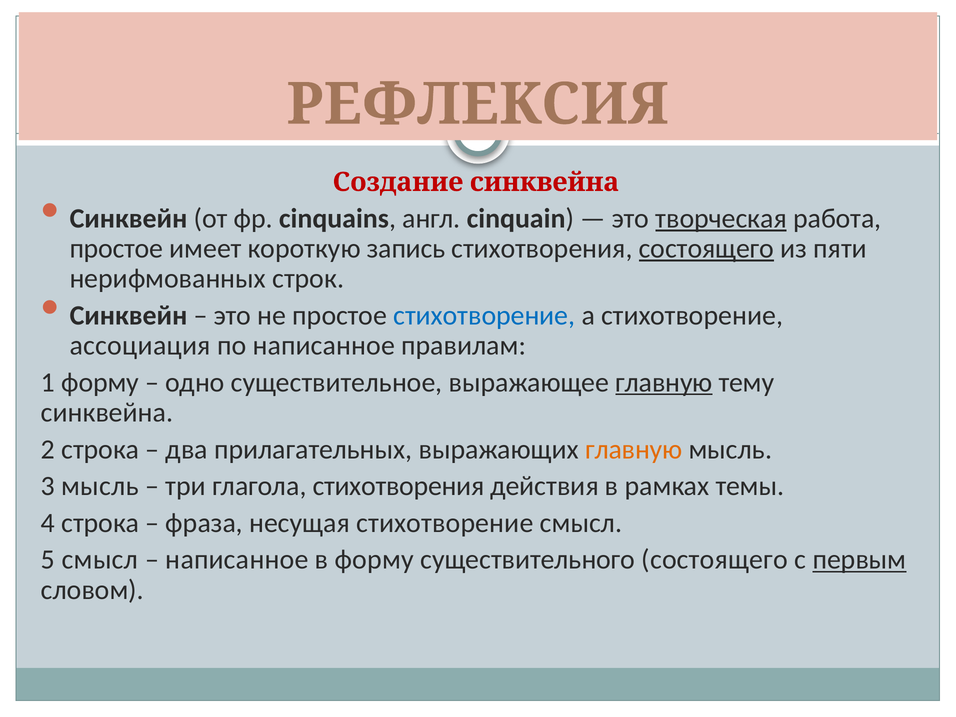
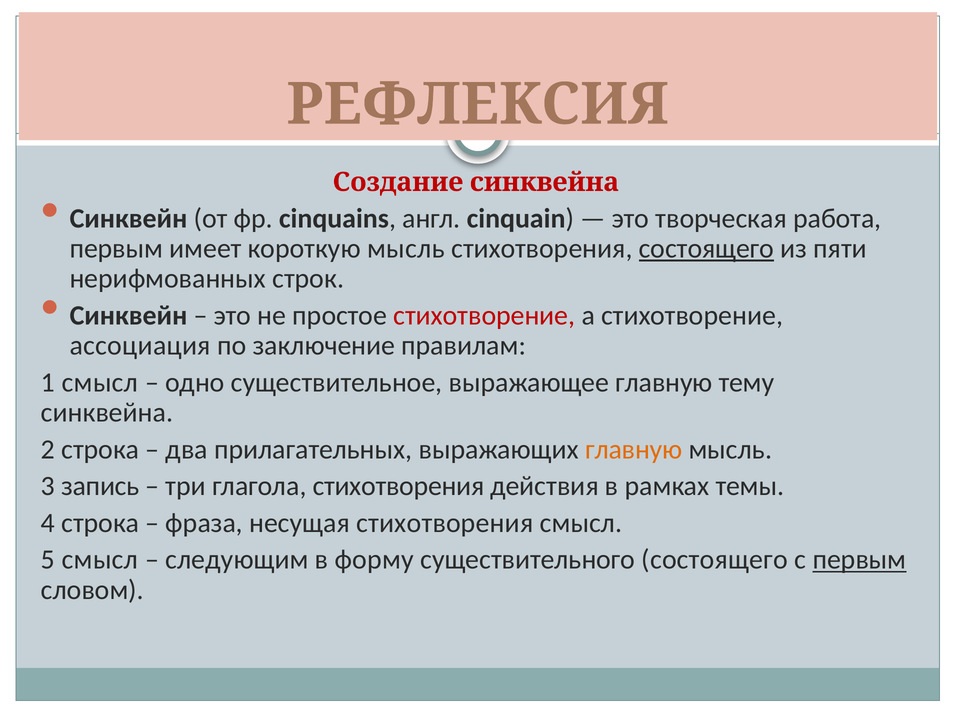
творческая underline: present -> none
простое at (116, 249): простое -> первым
короткую запись: запись -> мысль
стихотворение at (484, 315) colour: blue -> red
по написанное: написанное -> заключение
1 форму: форму -> смысл
главную at (664, 382) underline: present -> none
3 мысль: мысль -> запись
несущая стихотворение: стихотворение -> стихотворения
написанное at (237, 560): написанное -> следующим
